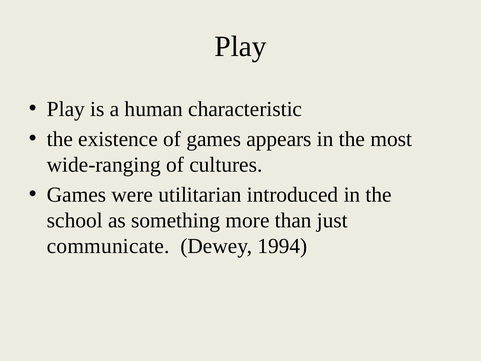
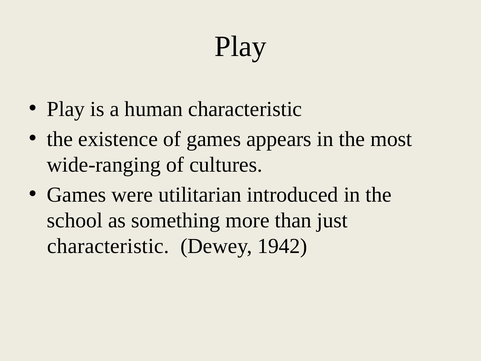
communicate at (108, 246): communicate -> characteristic
1994: 1994 -> 1942
